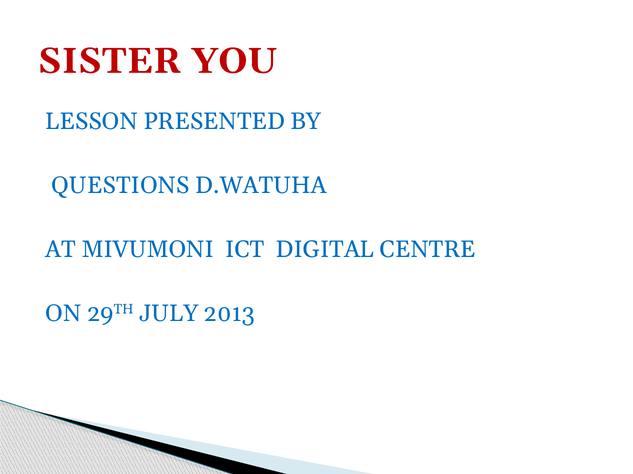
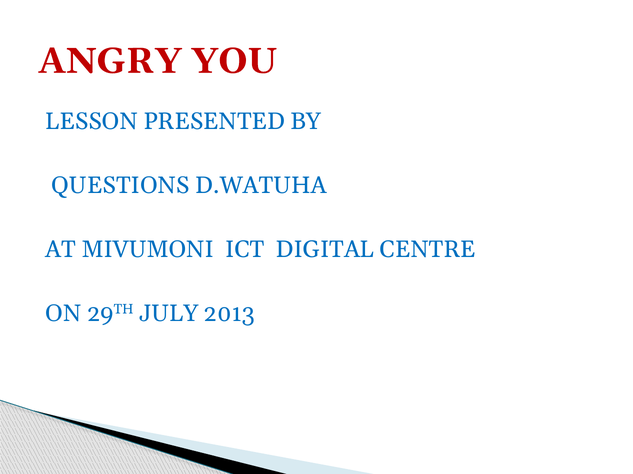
SISTER: SISTER -> ANGRY
